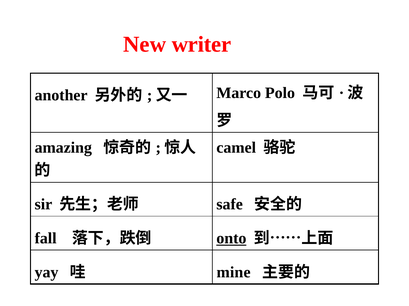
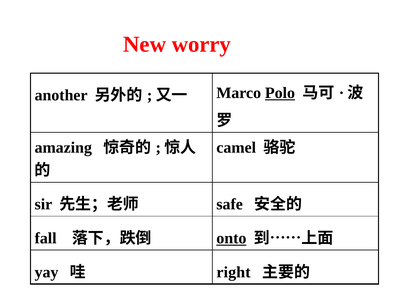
writer: writer -> worry
Polo underline: none -> present
mine: mine -> right
